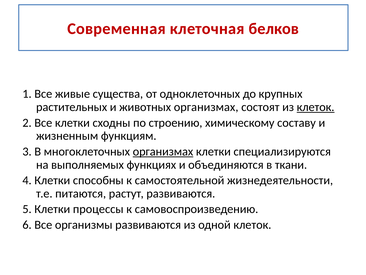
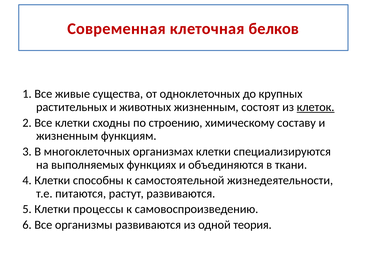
животных организмах: организмах -> жизненным
организмах at (163, 151) underline: present -> none
одной клеток: клеток -> теория
